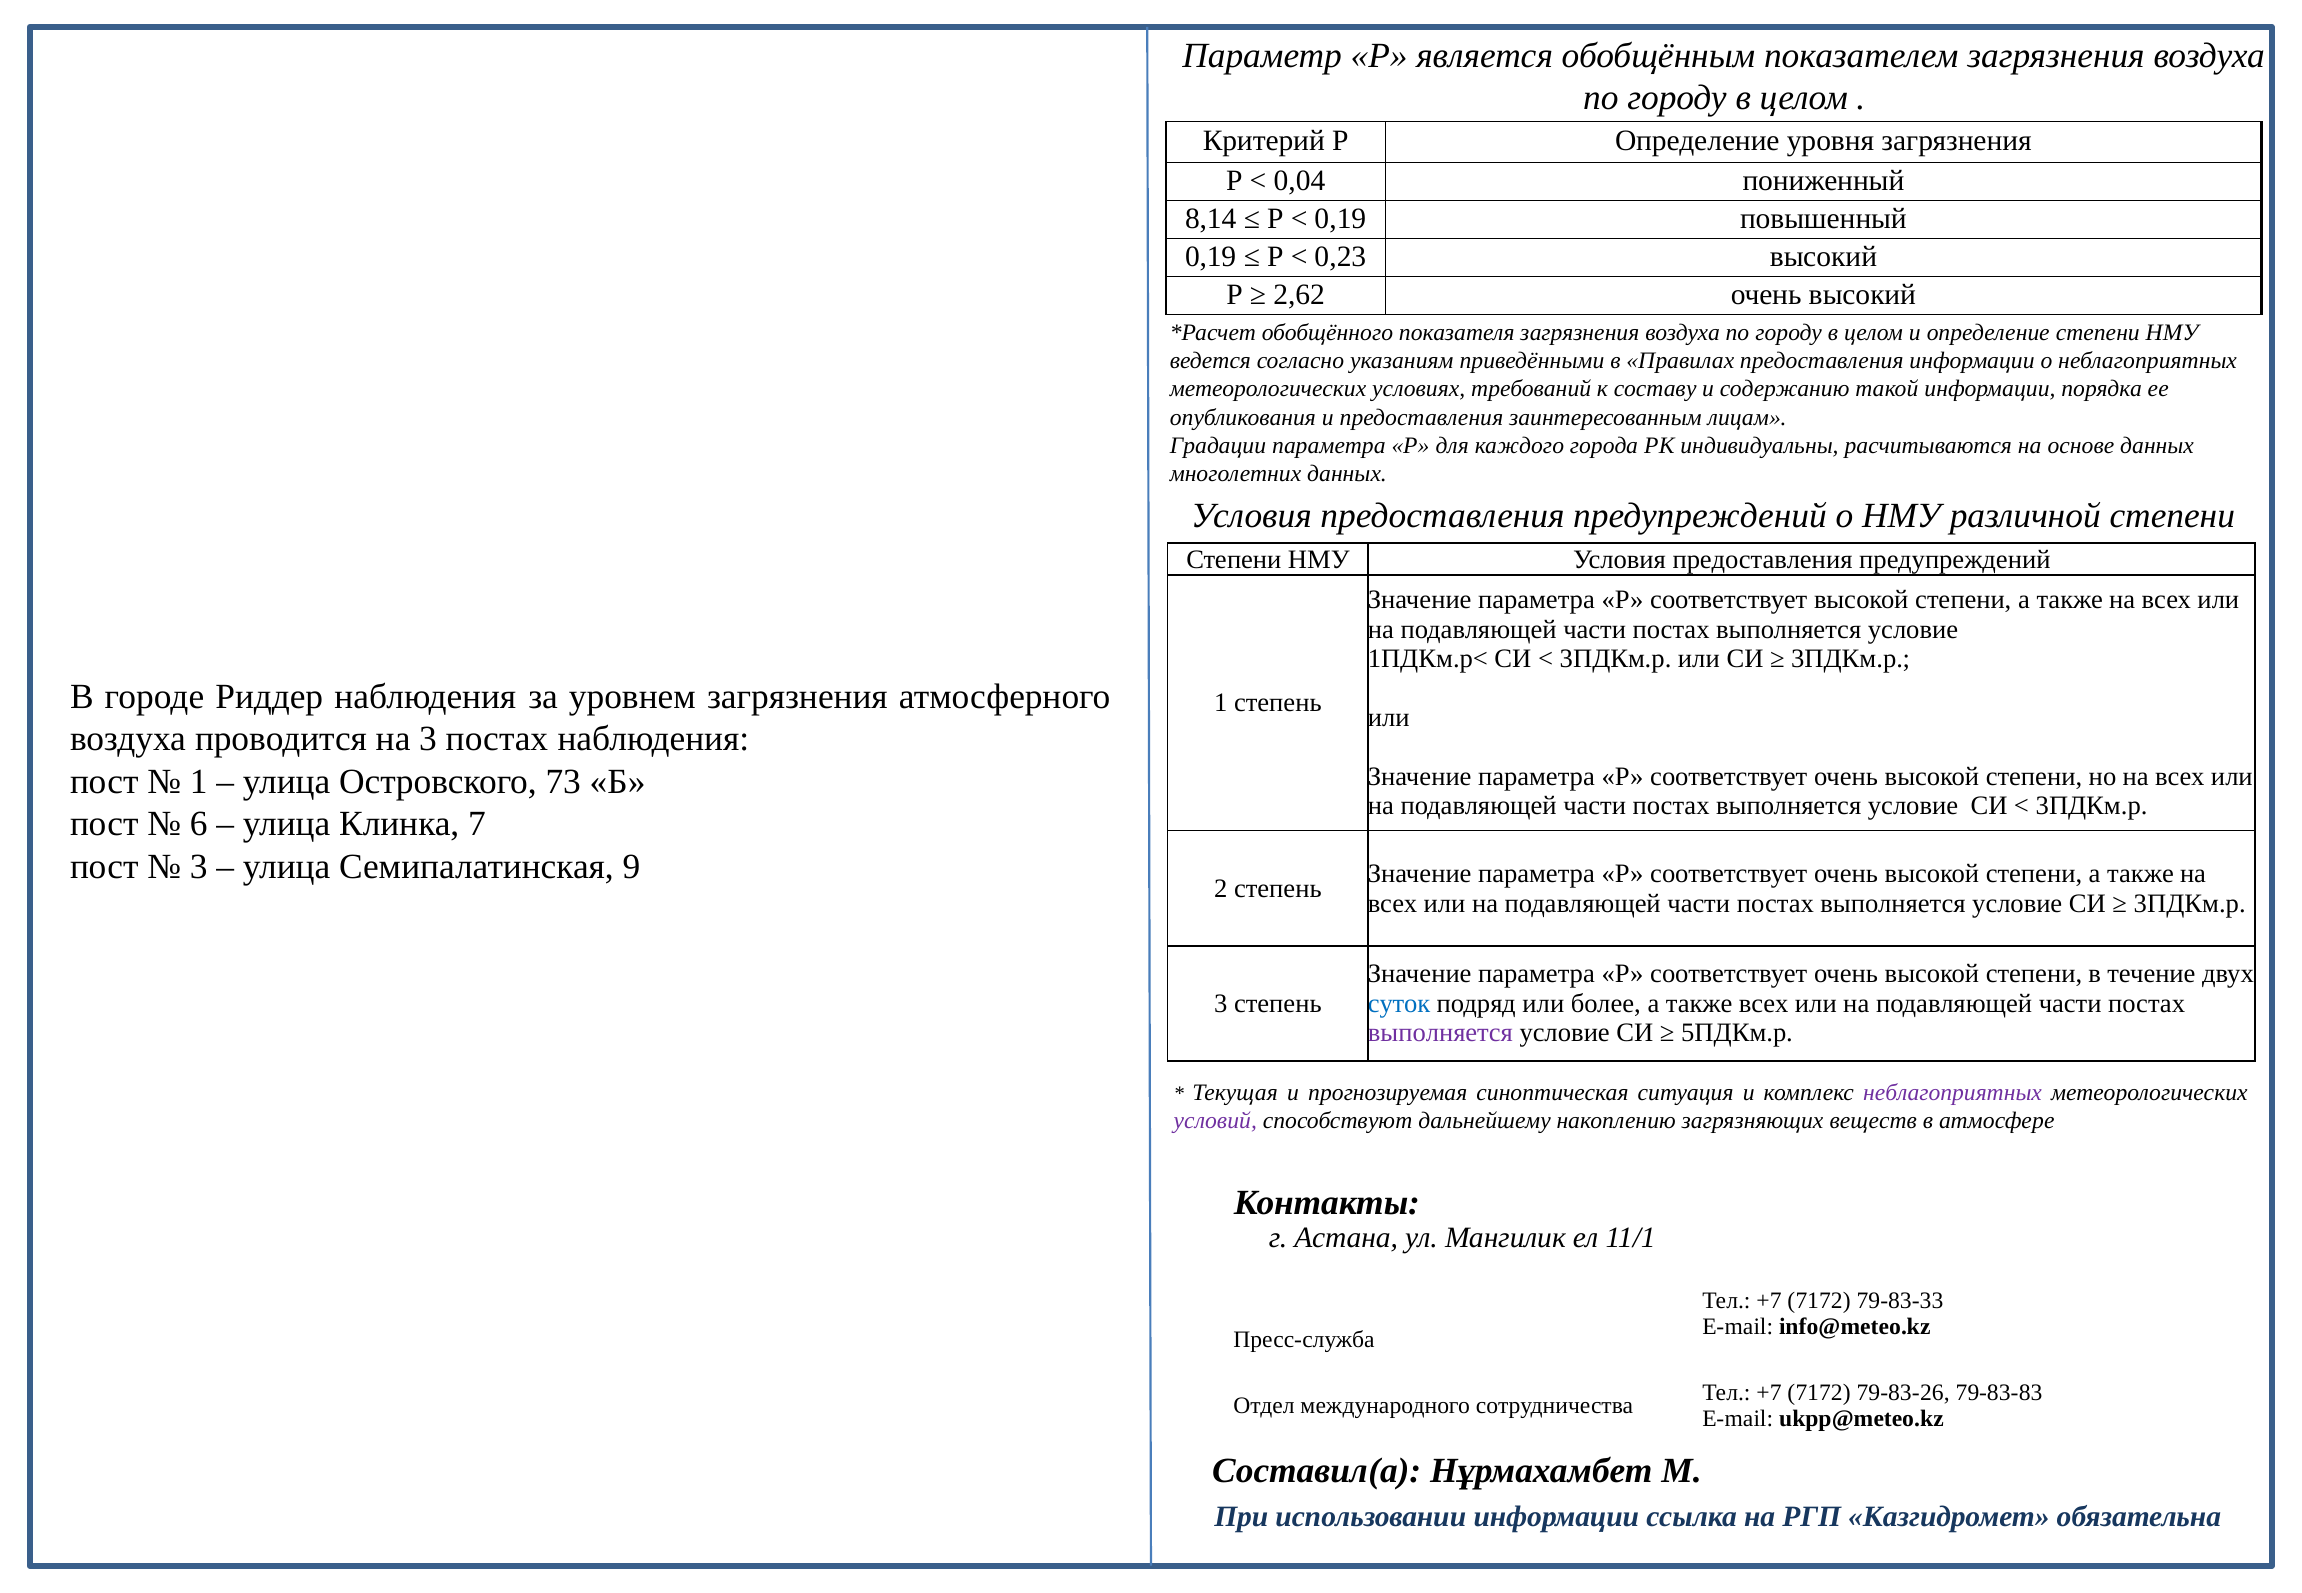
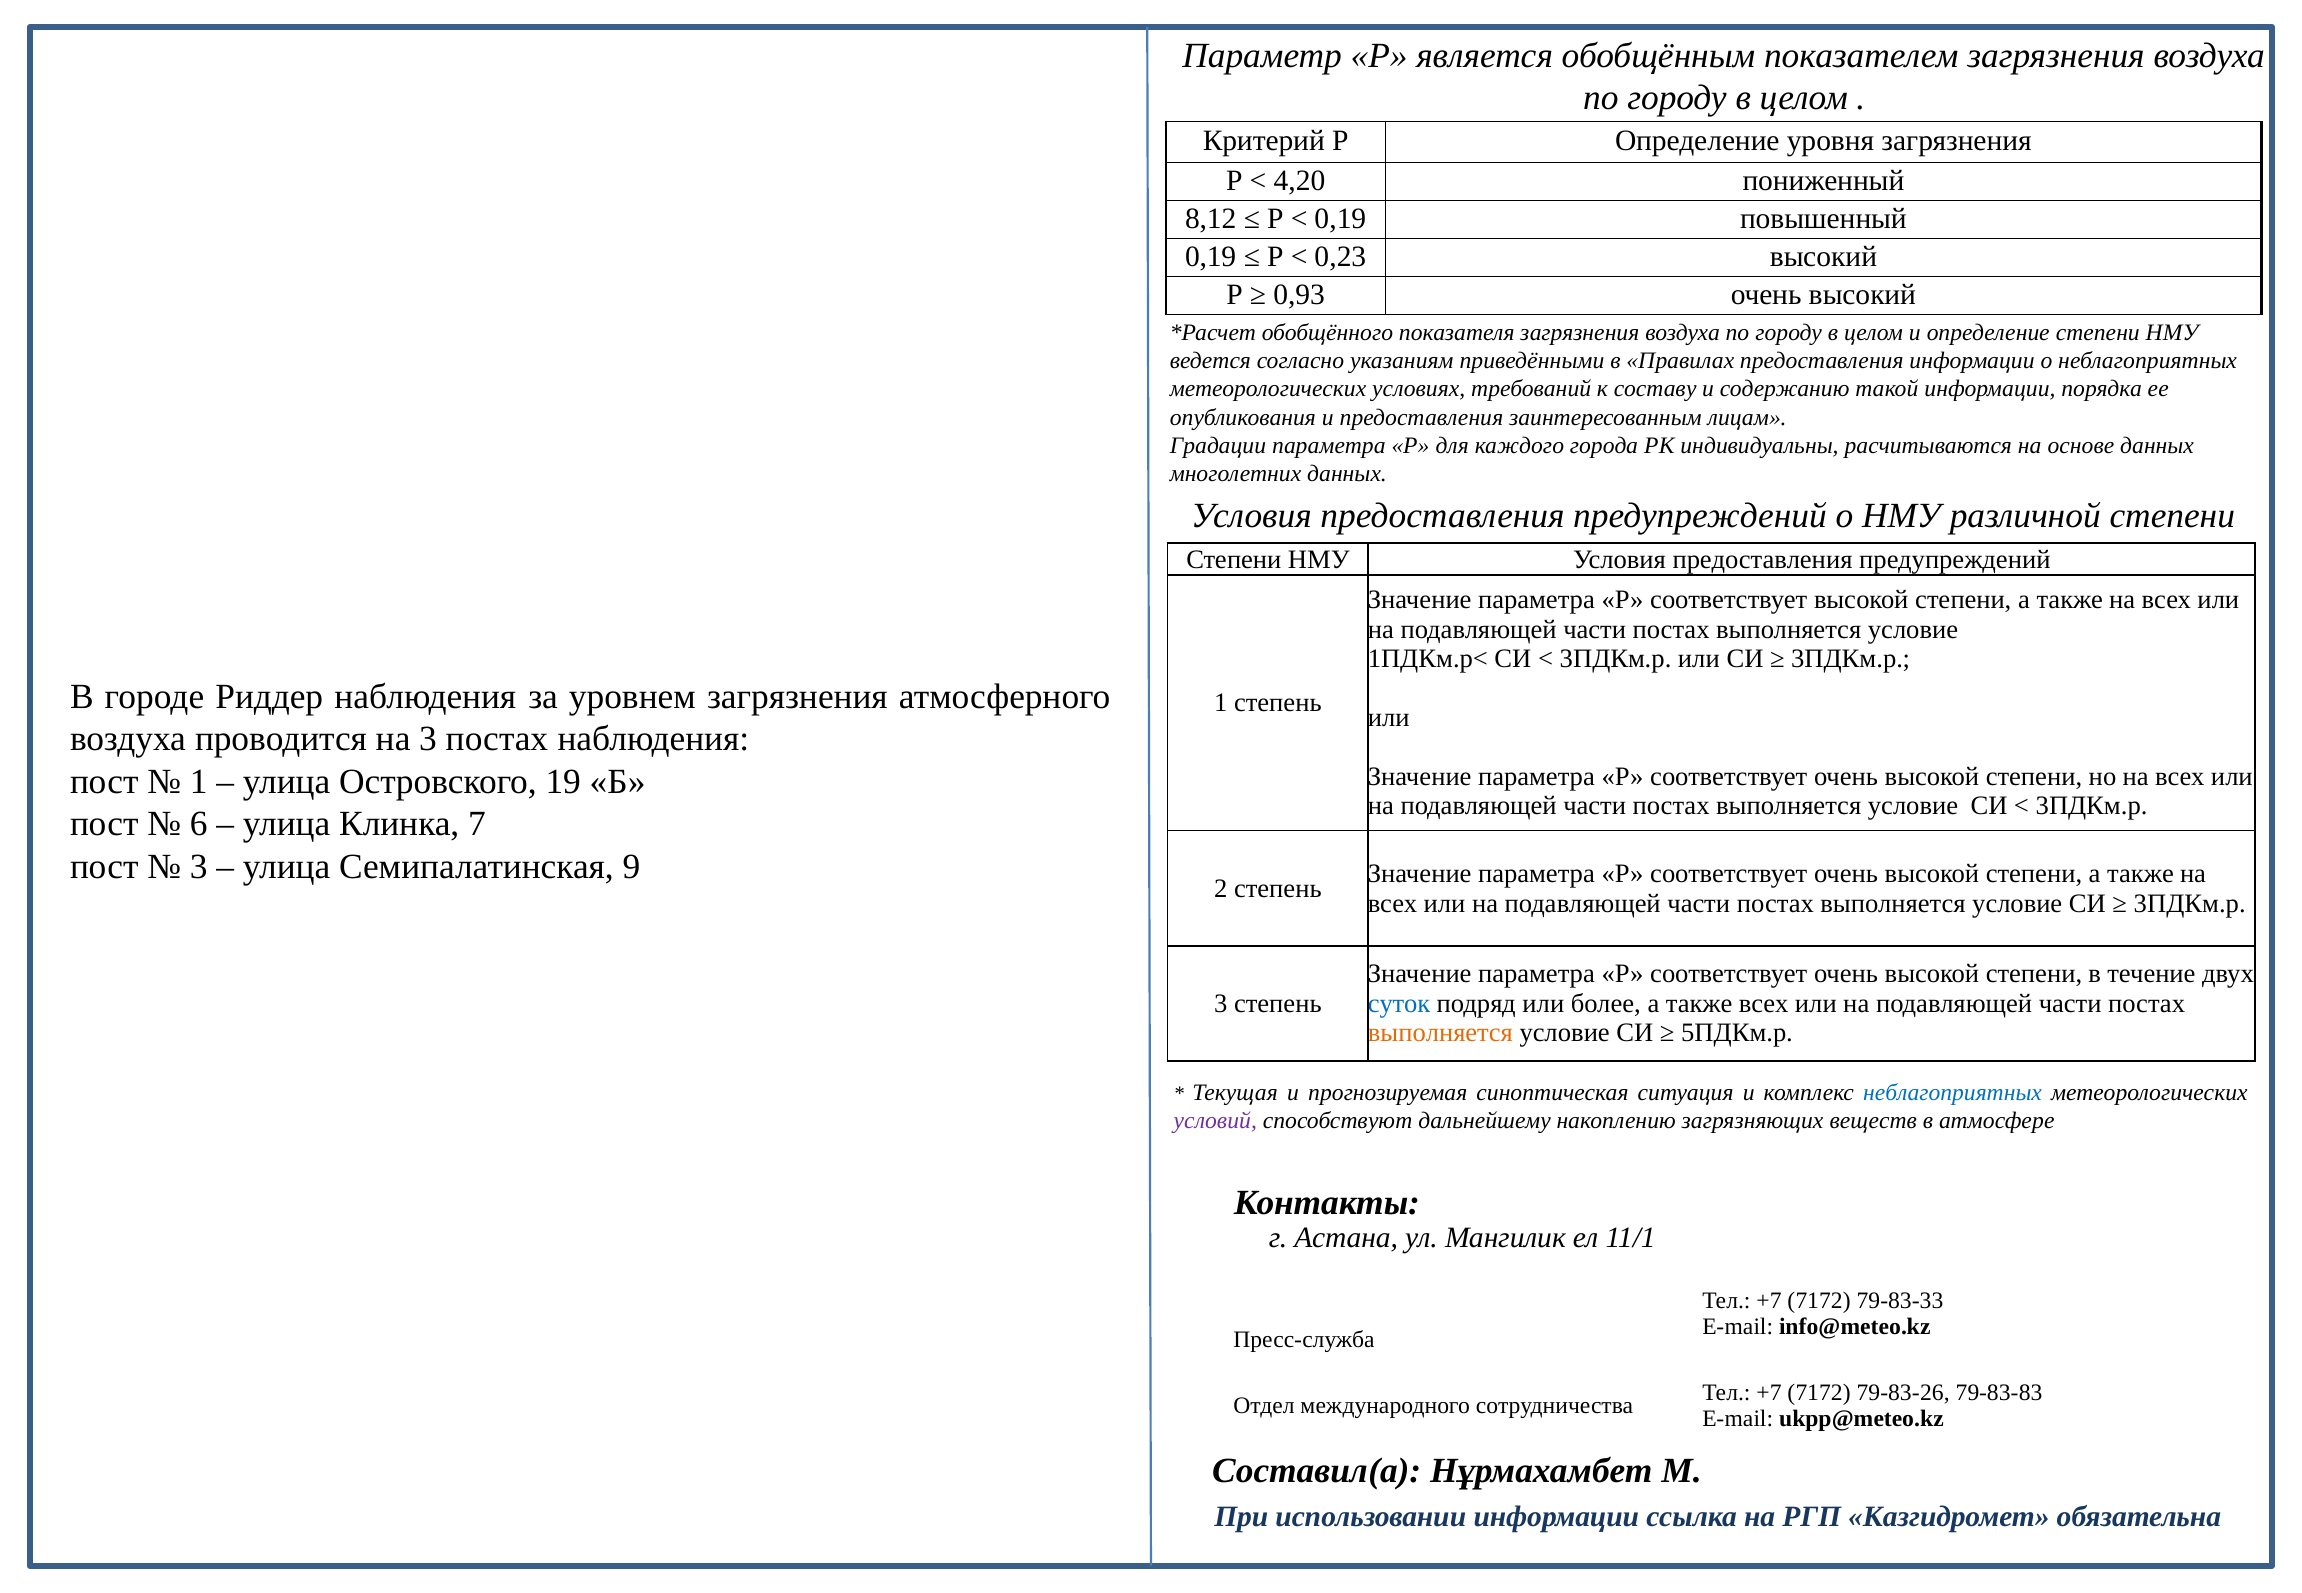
0,04: 0,04 -> 4,20
8,14: 8,14 -> 8,12
2,62: 2,62 -> 0,93
73: 73 -> 19
выполняется at (1440, 1034) colour: purple -> orange
неблагоприятных at (1953, 1093) colour: purple -> blue
